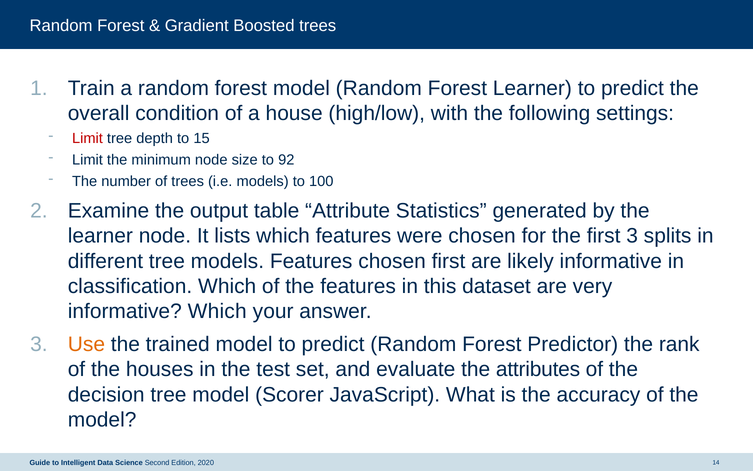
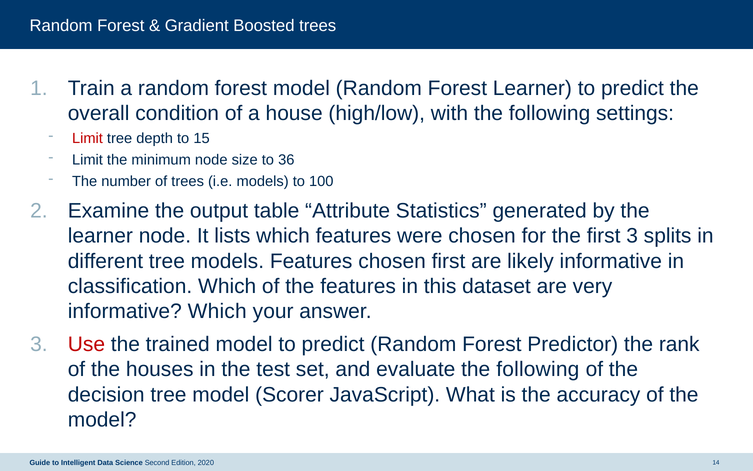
92: 92 -> 36
Use colour: orange -> red
evaluate the attributes: attributes -> following
